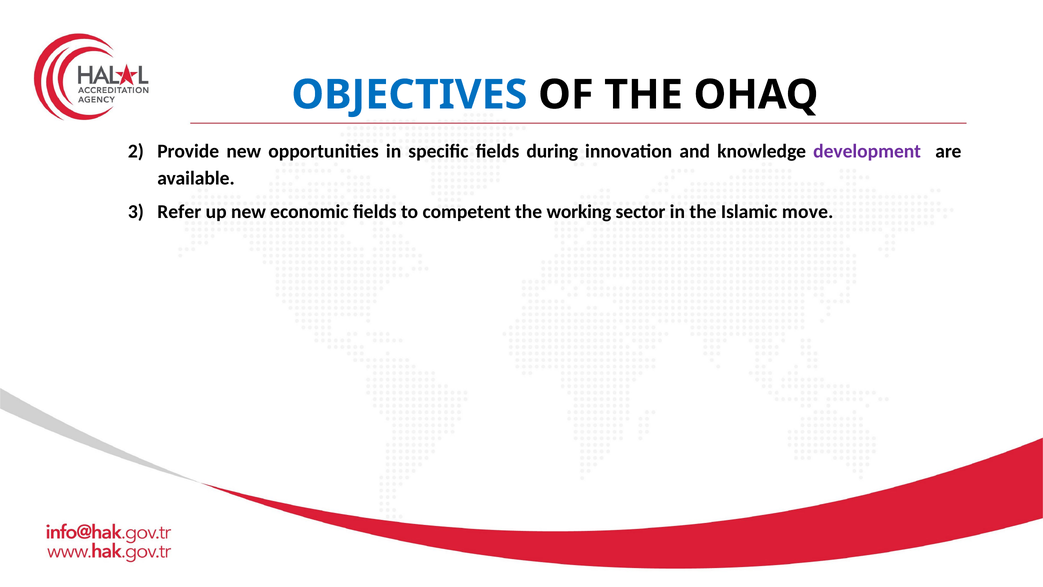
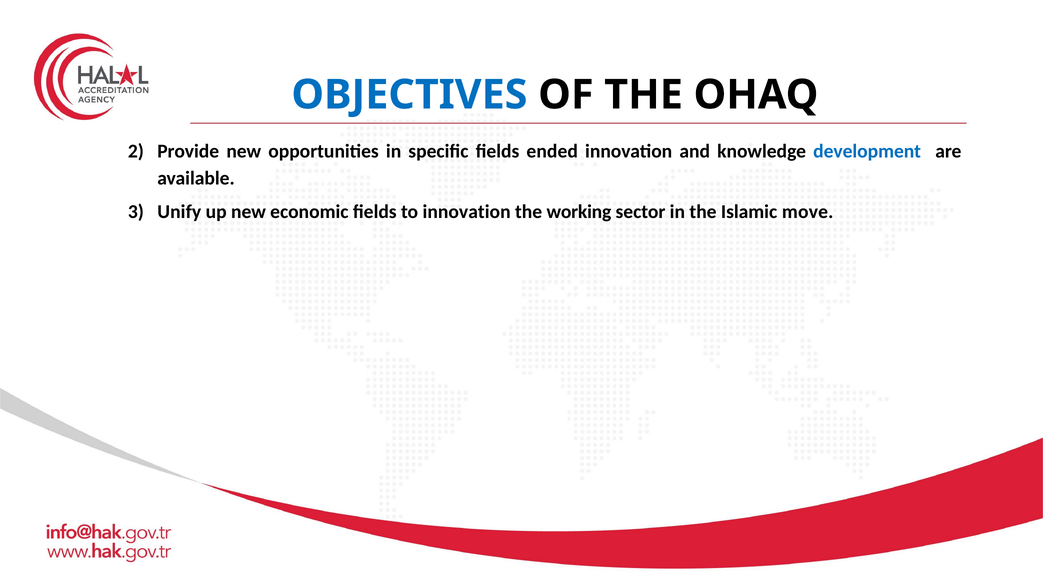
during: during -> ended
development colour: purple -> blue
Refer: Refer -> Unify
to competent: competent -> innovation
